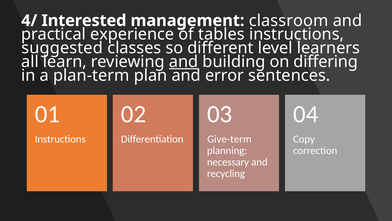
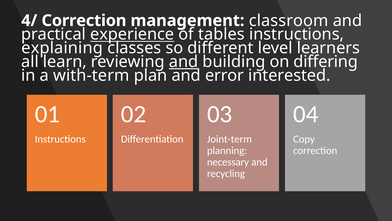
4/ Interested: Interested -> Correction
experience underline: none -> present
suggested: suggested -> explaining
plan-term: plan-term -> with-term
sentences: sentences -> interested
Give-term: Give-term -> Joint-term
